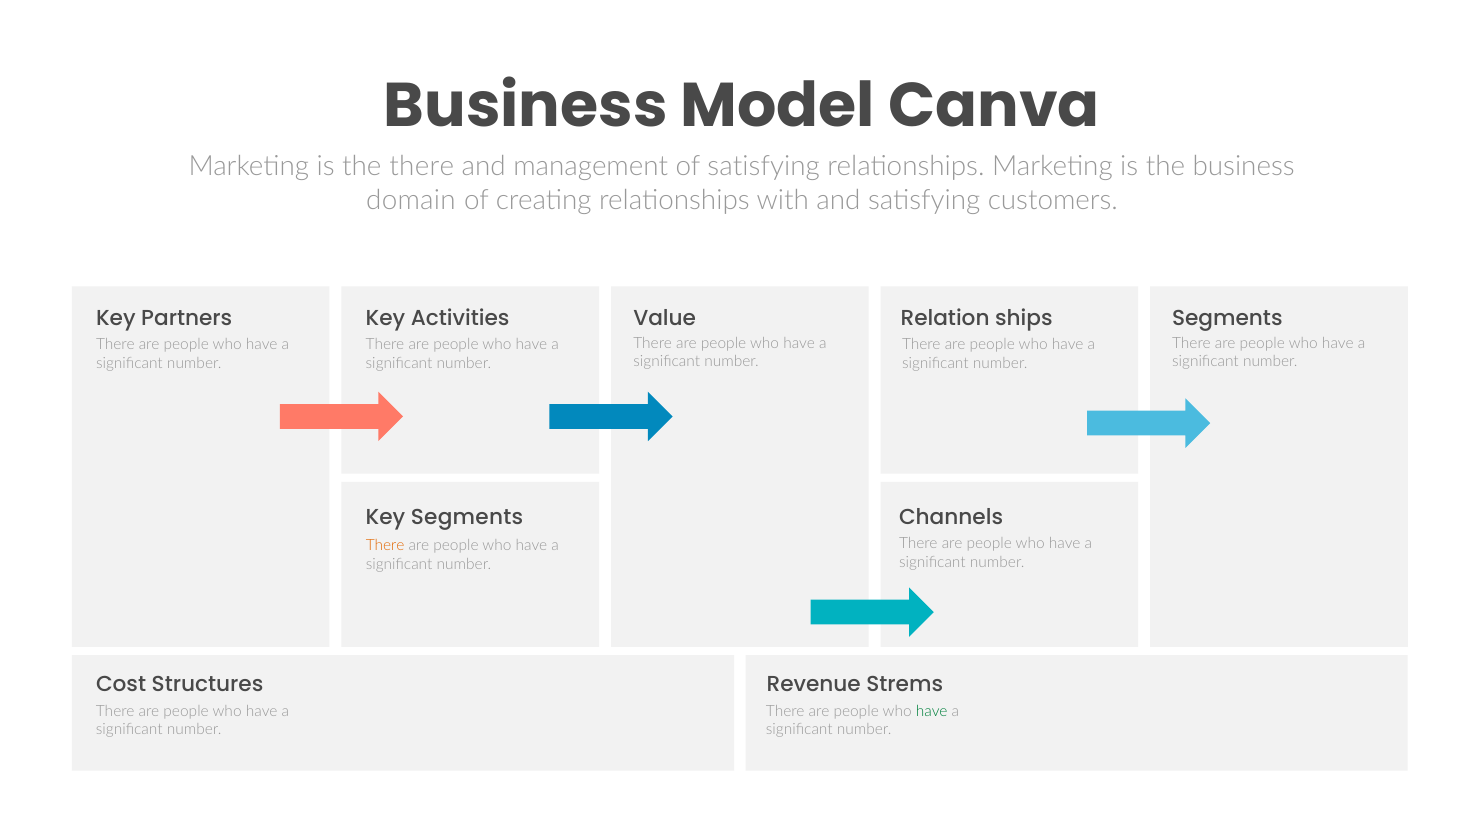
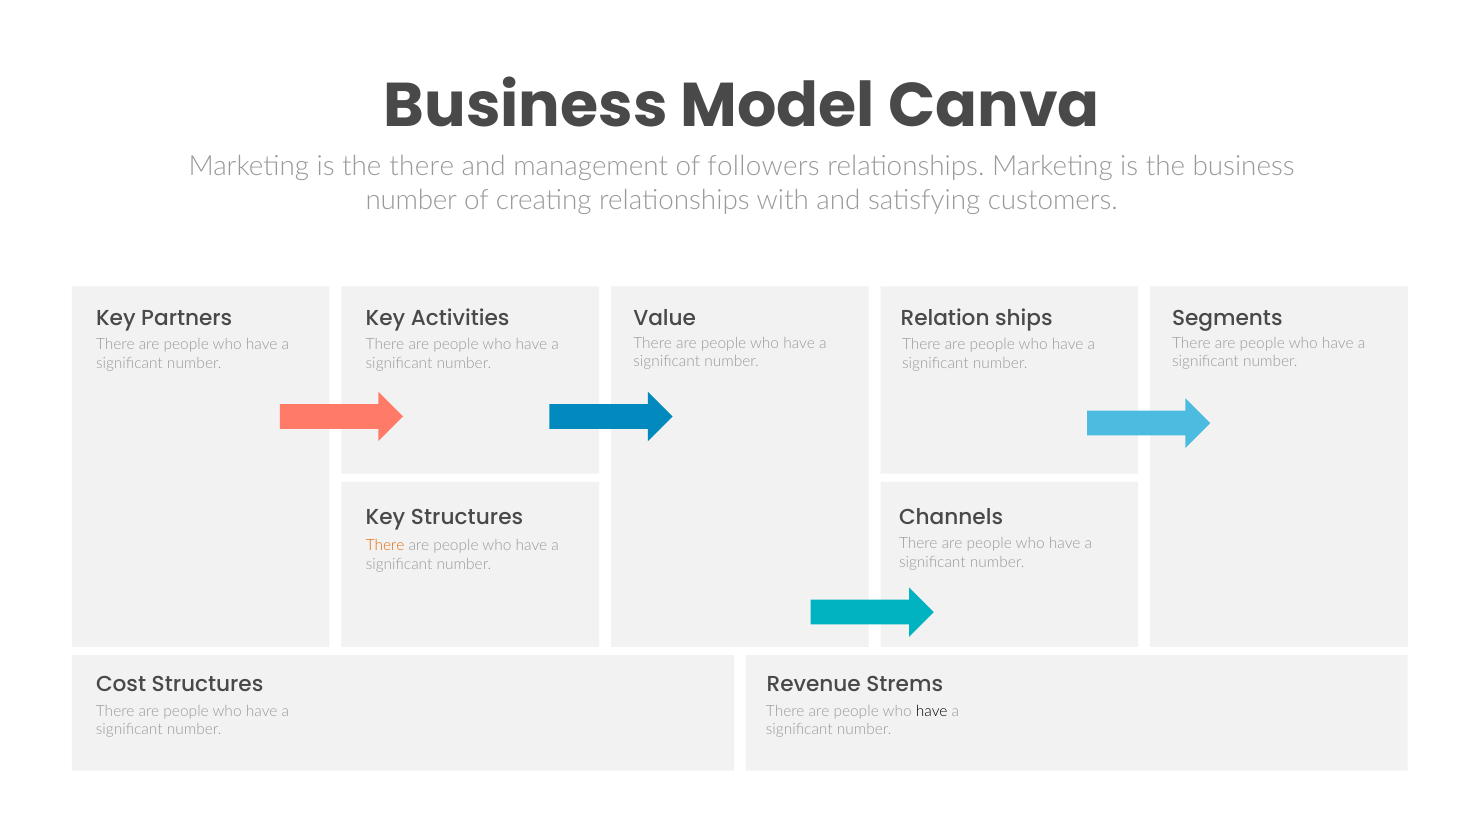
of satisfying: satisfying -> followers
domain at (411, 200): domain -> number
Key Segments: Segments -> Structures
have at (932, 711) colour: green -> black
